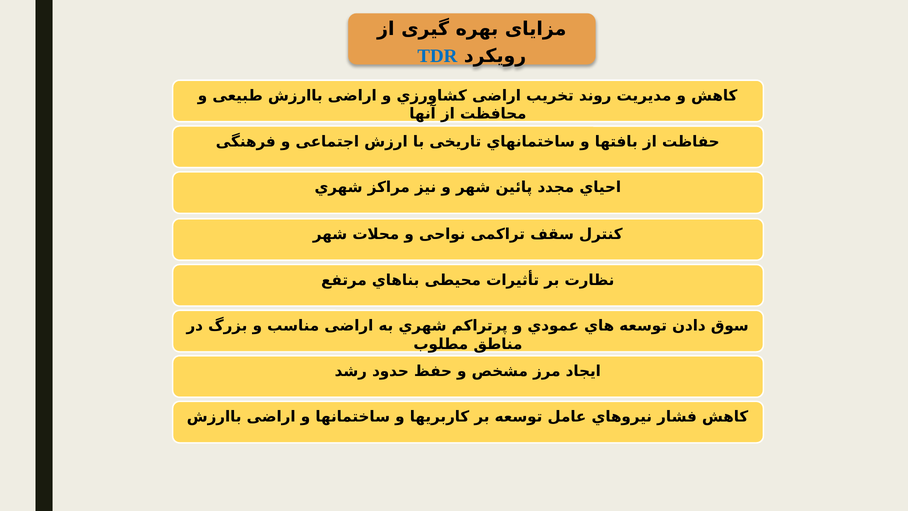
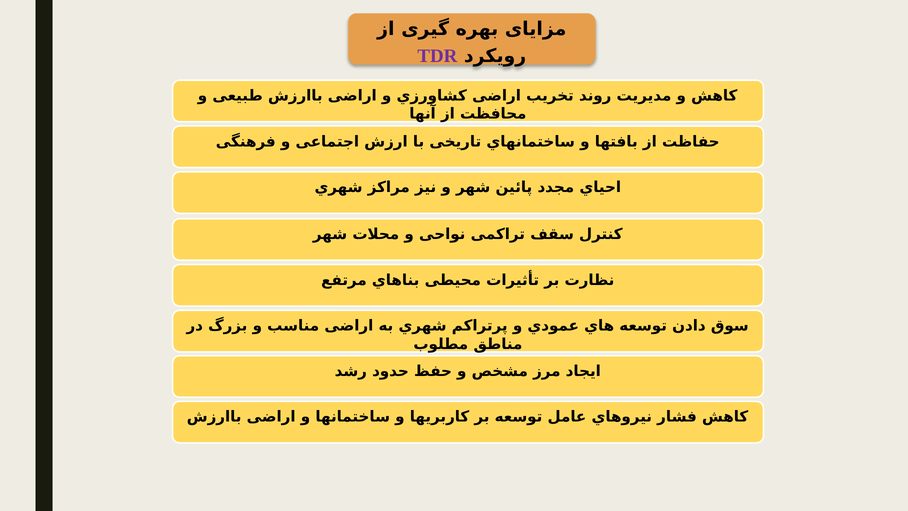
TDR colour: blue -> purple
